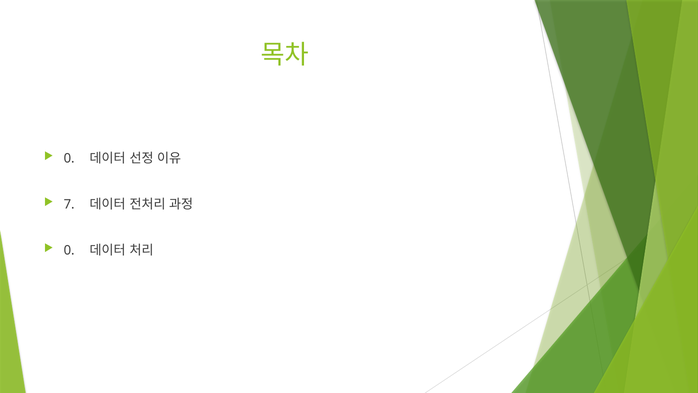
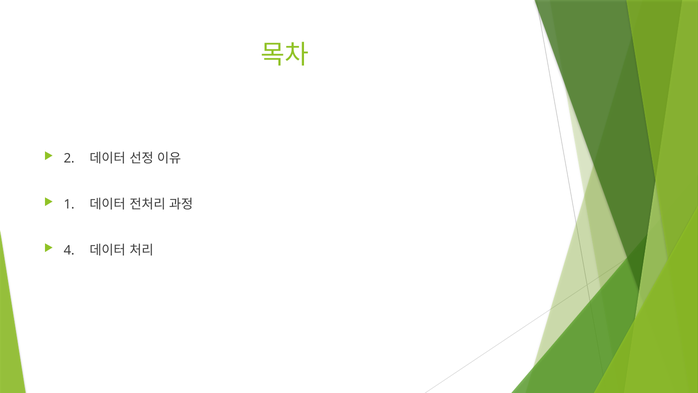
0 at (69, 158): 0 -> 2
7: 7 -> 1
0 at (69, 250): 0 -> 4
